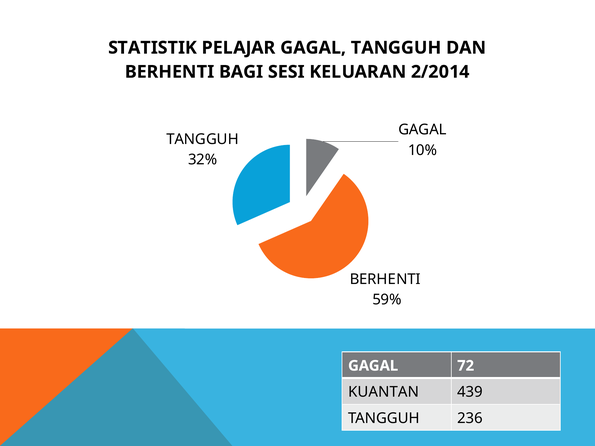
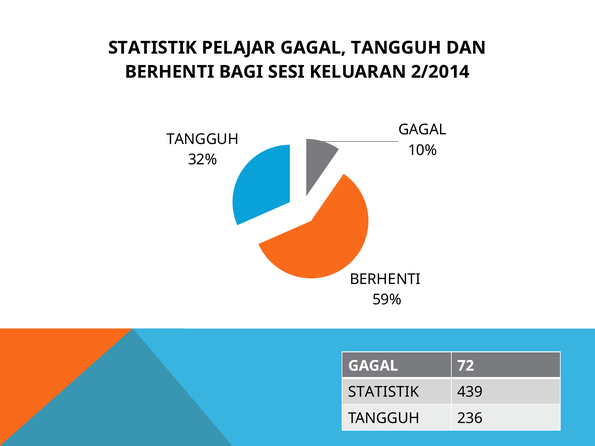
KUANTAN at (384, 392): KUANTAN -> STATISTIK
